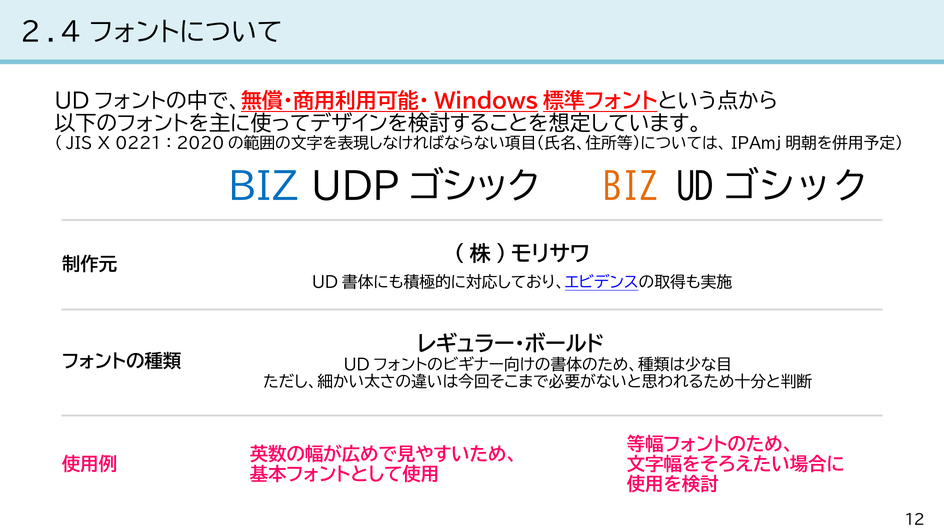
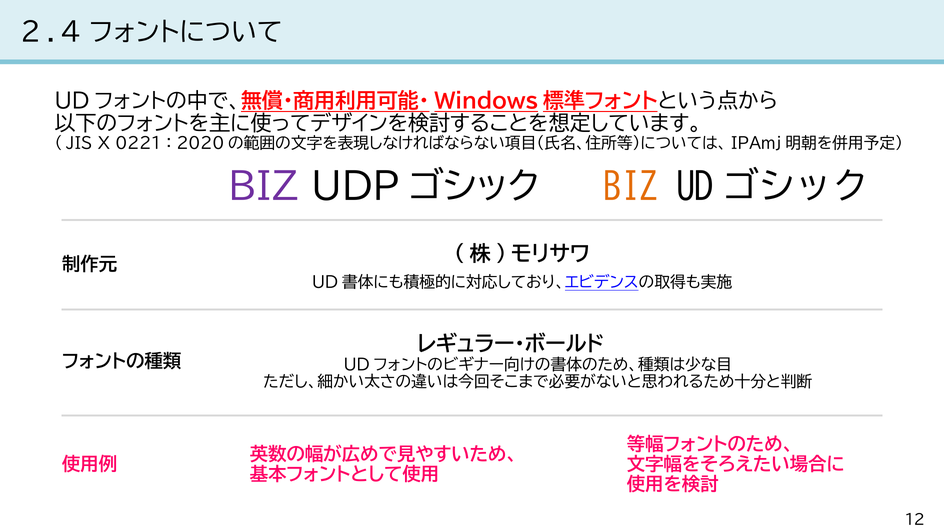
BIZ at (264, 187) colour: blue -> purple
